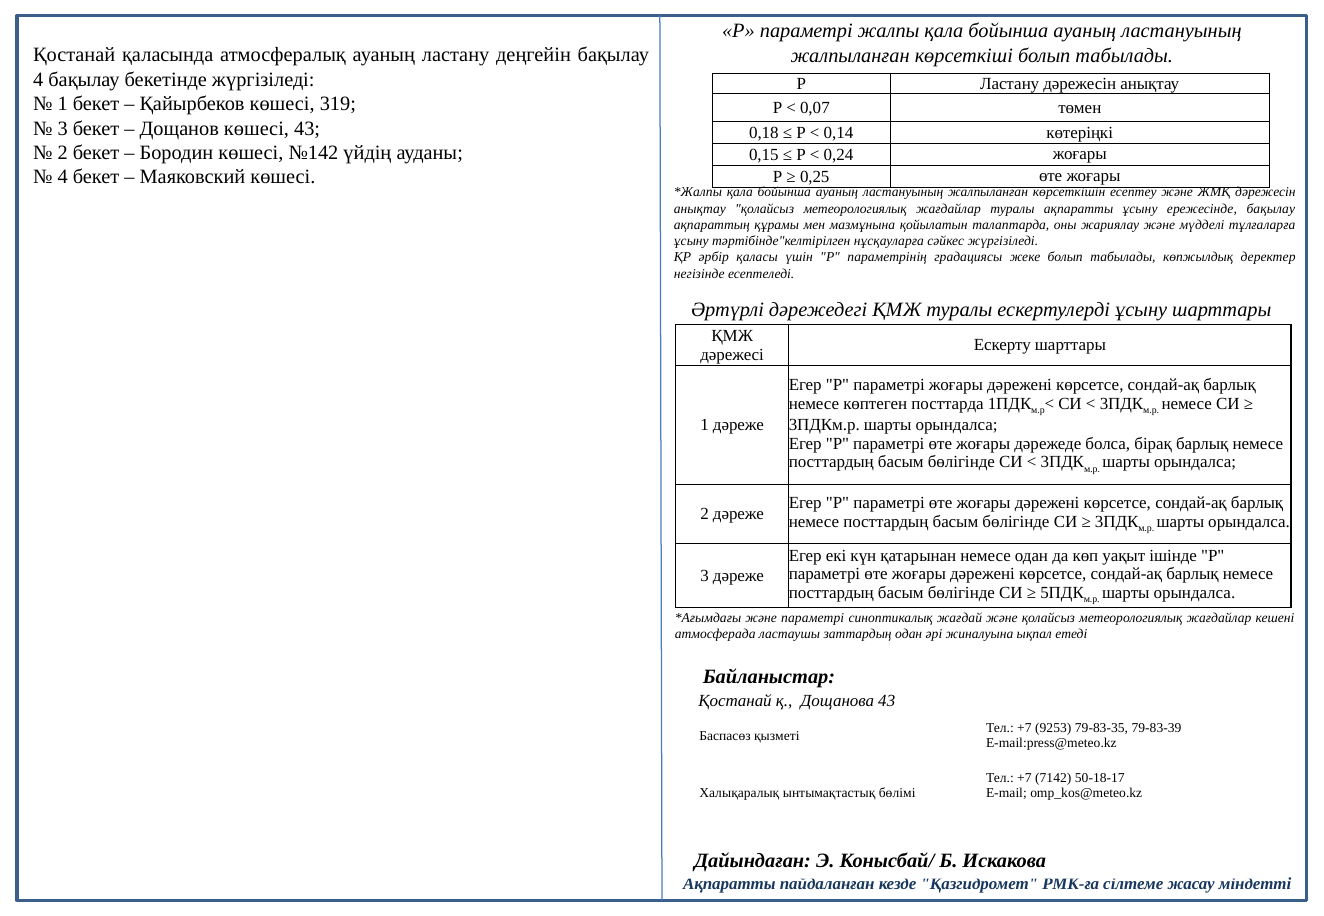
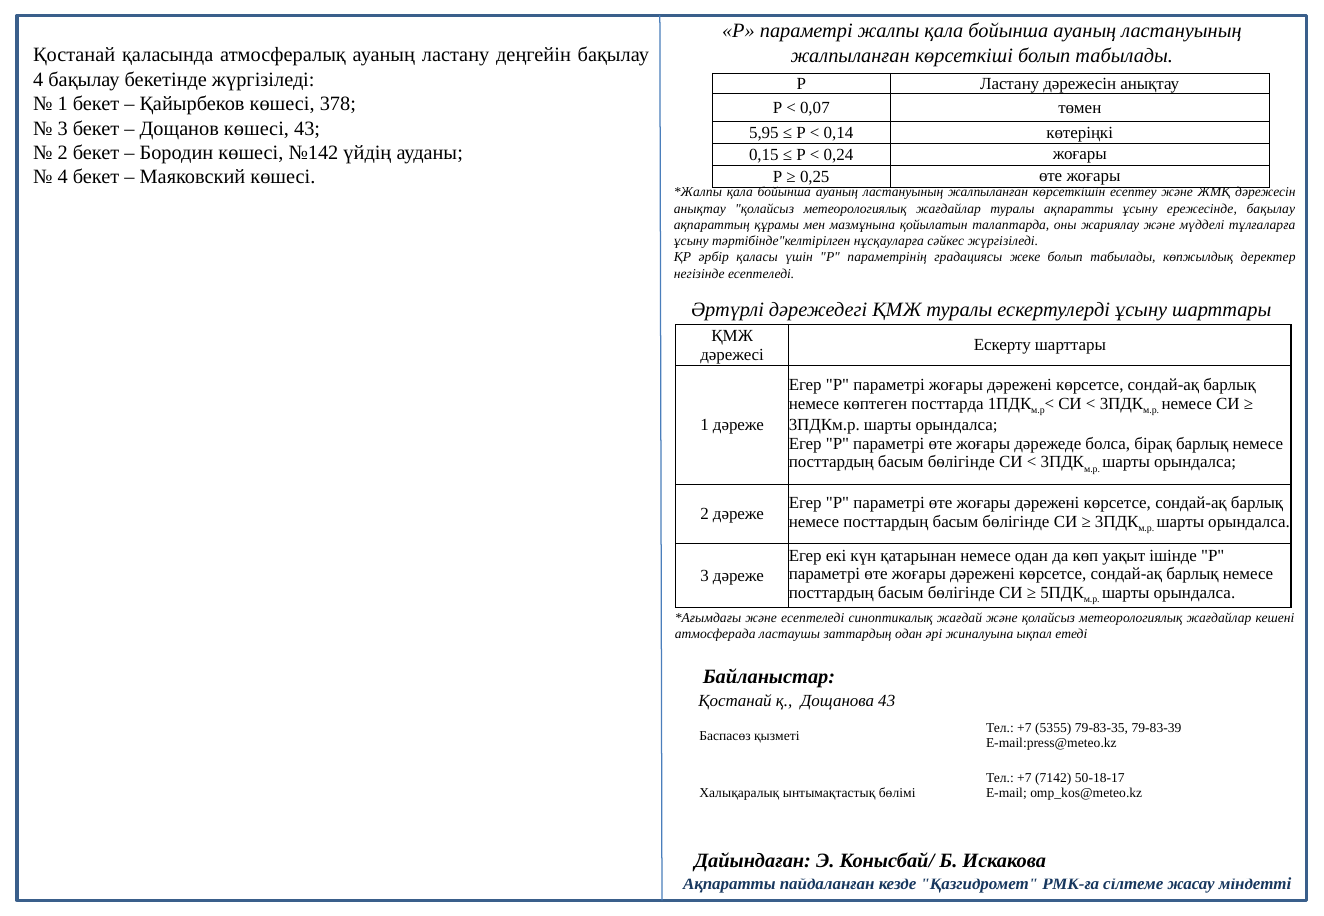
319: 319 -> 378
0,18: 0,18 -> 5,95
және параметрі: параметрі -> есептеледі
9253: 9253 -> 5355
